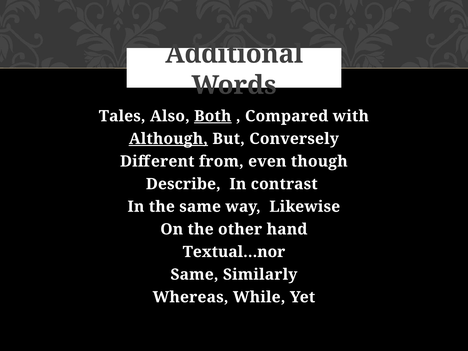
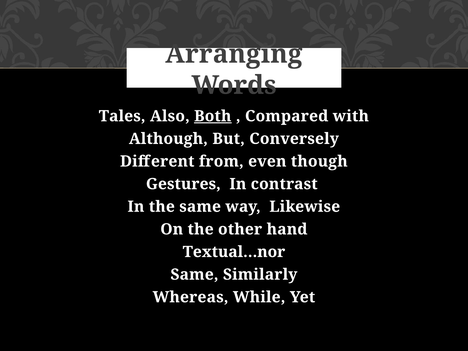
Additional: Additional -> Arranging
Although underline: present -> none
Describe: Describe -> Gestures
